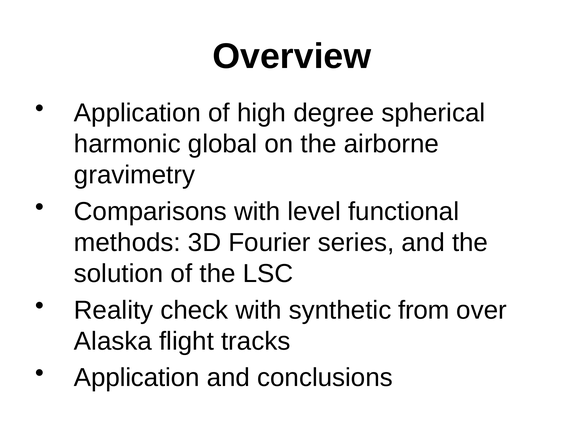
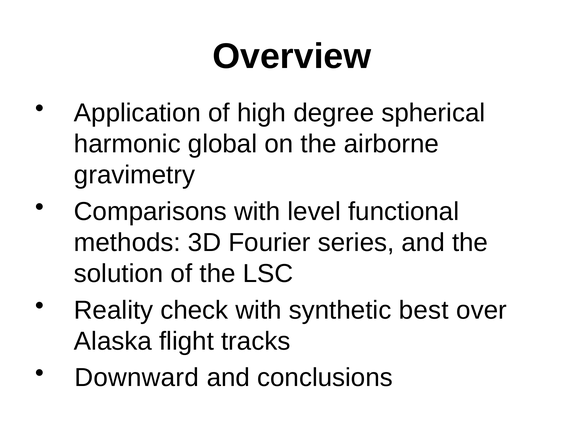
from: from -> best
Application at (137, 378): Application -> Downward
